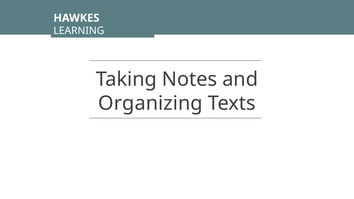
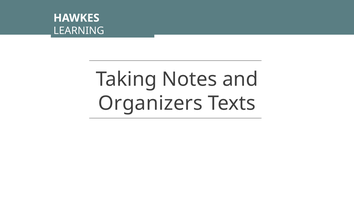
Organizing: Organizing -> Organizers
